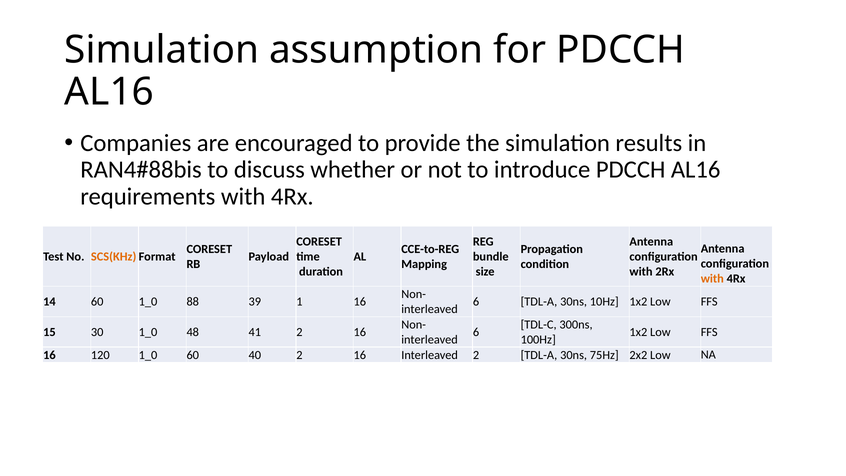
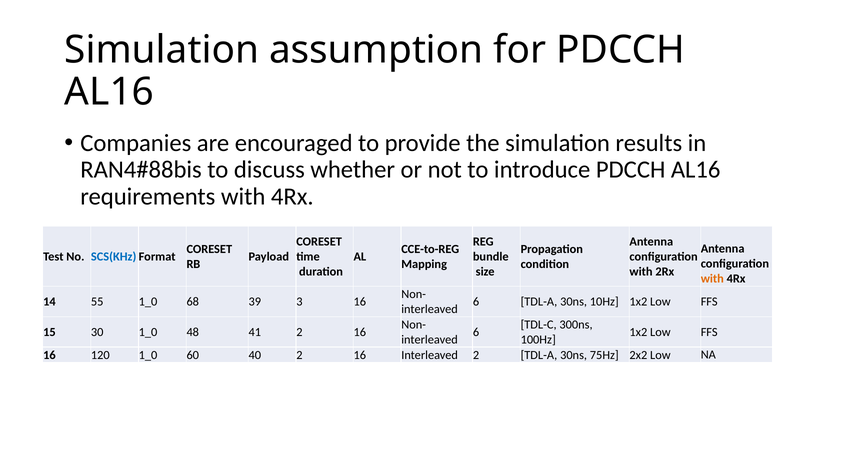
SCS(KHz colour: orange -> blue
14 60: 60 -> 55
88: 88 -> 68
1: 1 -> 3
